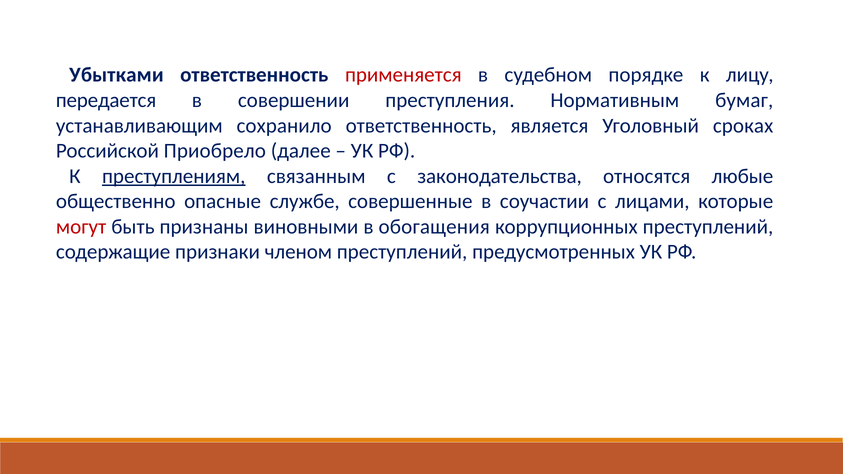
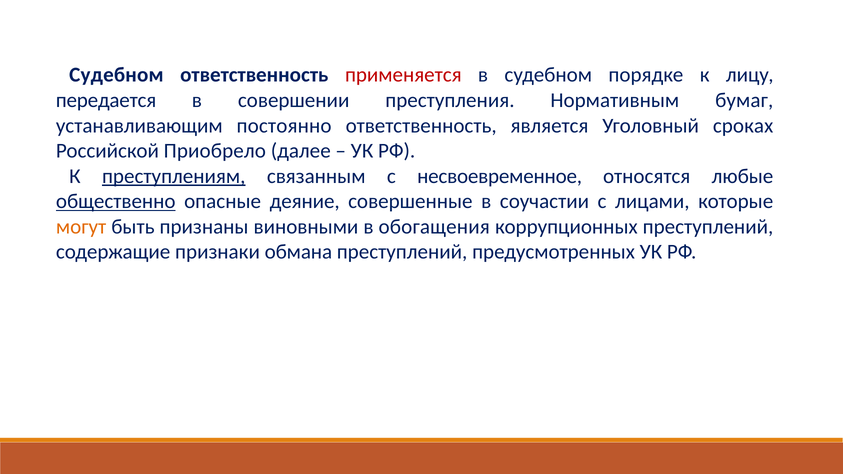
Убытками at (116, 75): Убытками -> Судебном
сохранило: сохранило -> постоянно
законодательства: законодательства -> несвоевременное
общественно underline: none -> present
службе: службе -> деяние
могут colour: red -> orange
членом: членом -> обмана
